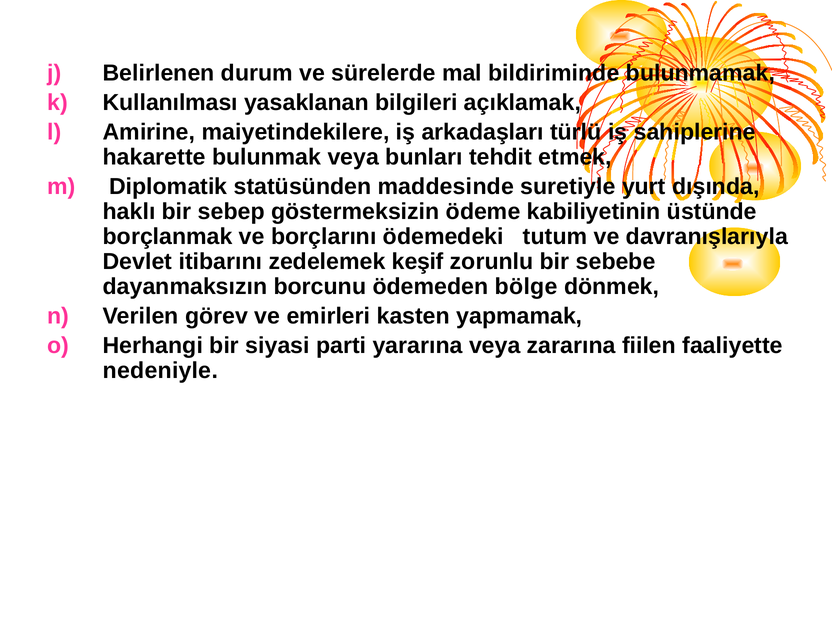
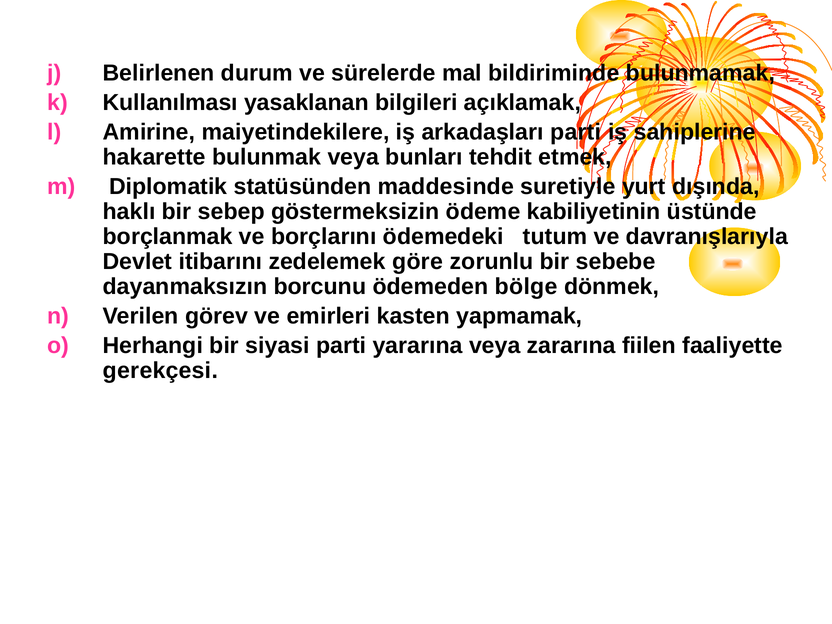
arkadaşları türlü: türlü -> parti
keşif: keşif -> göre
nedeniyle: nedeniyle -> gerekçesi
